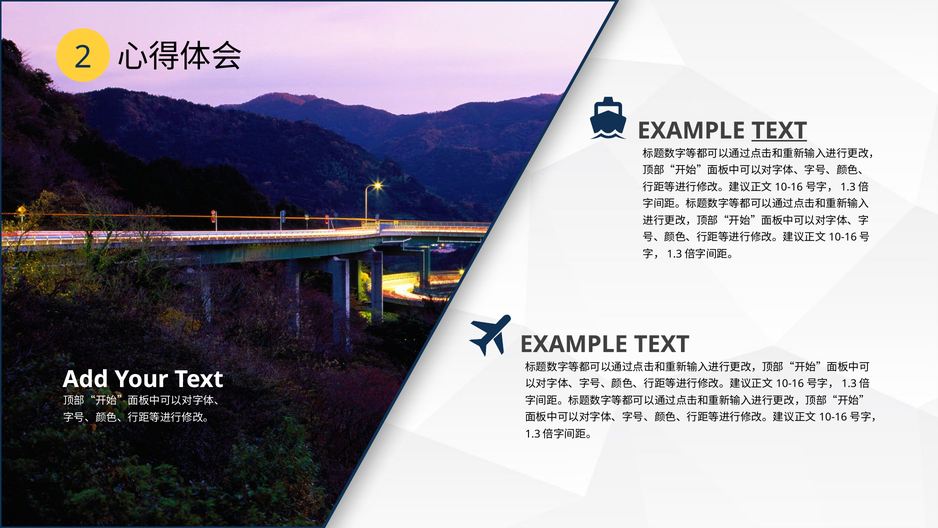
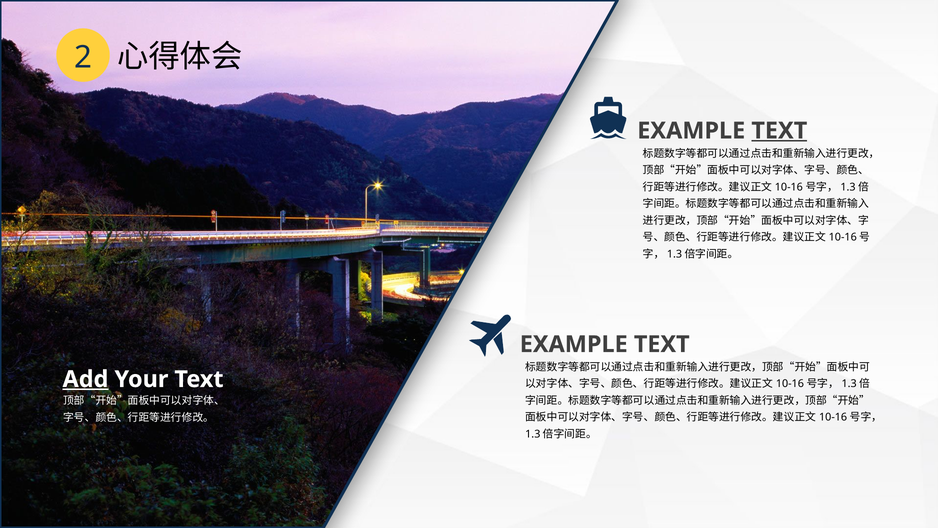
Add underline: none -> present
